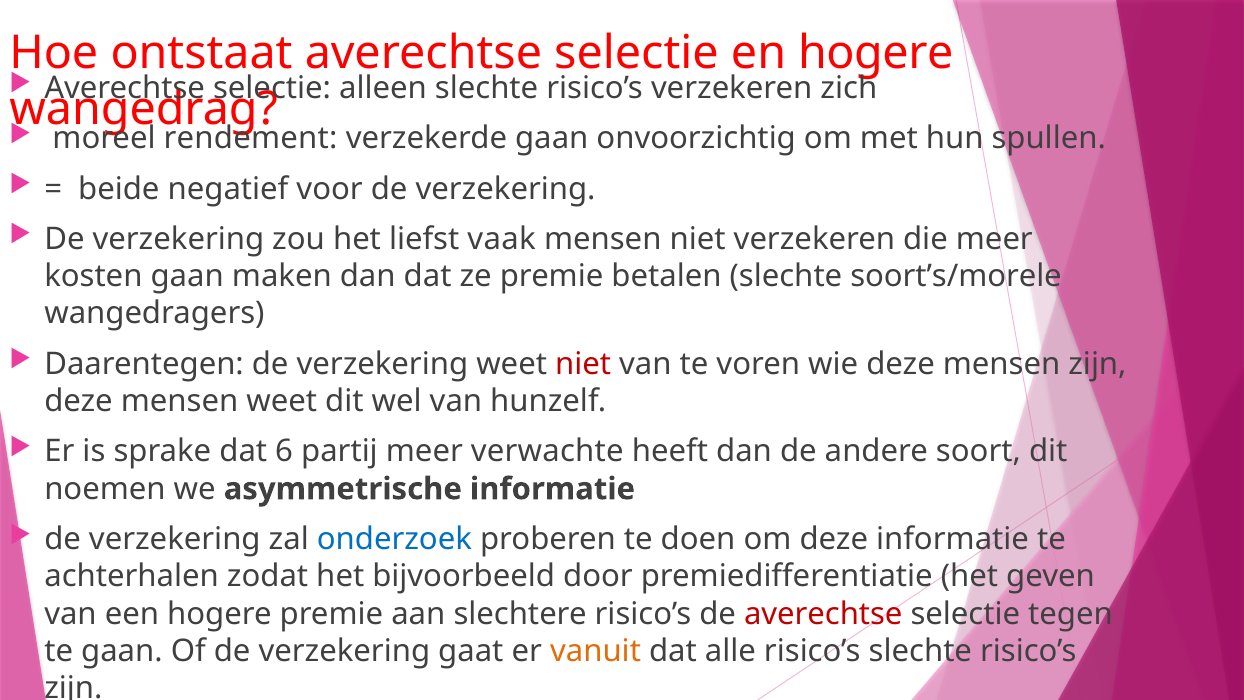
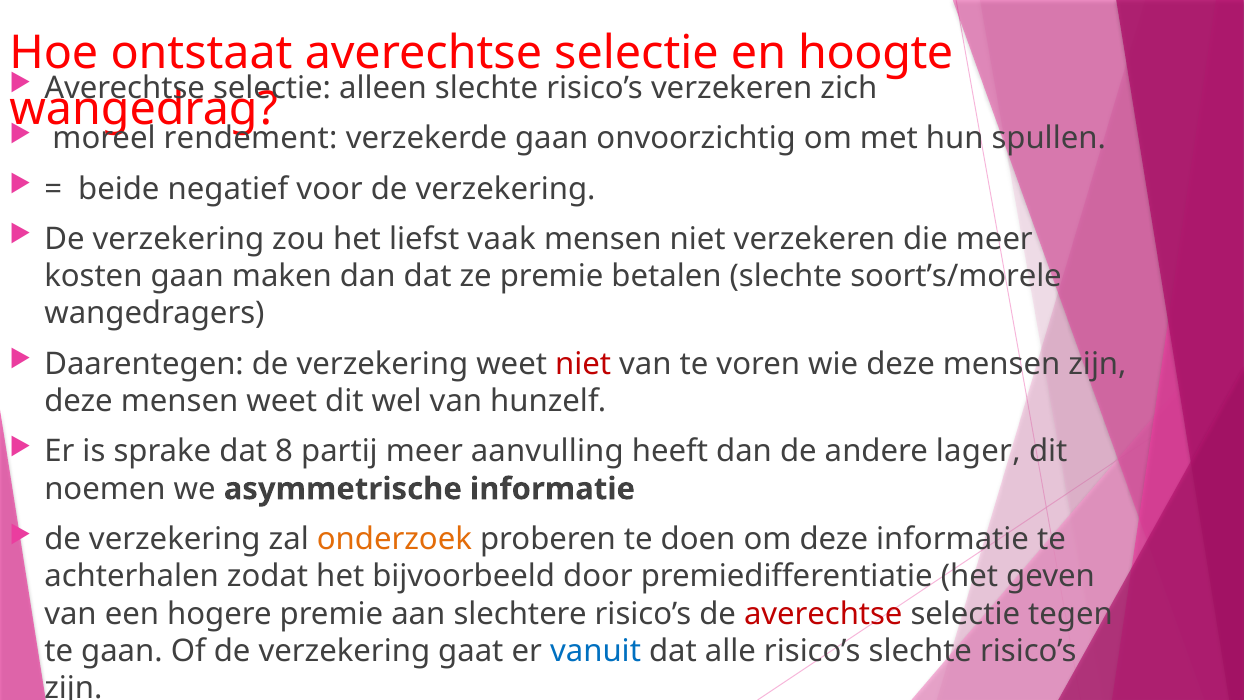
en hogere: hogere -> hoogte
6: 6 -> 8
verwachte: verwachte -> aanvulling
soort: soort -> lager
onderzoek colour: blue -> orange
vanuit colour: orange -> blue
